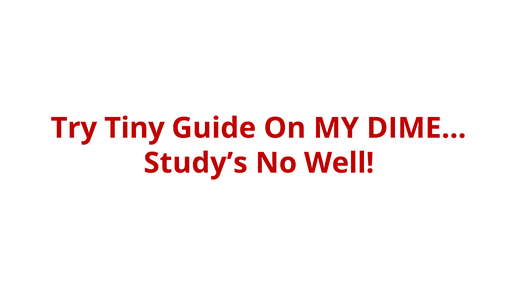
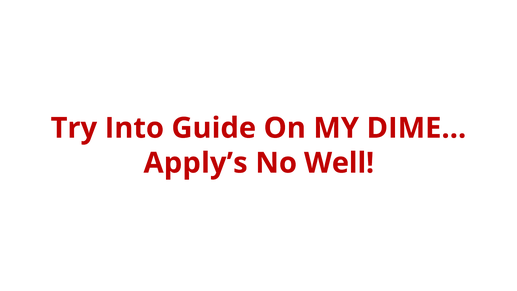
Tiny: Tiny -> Into
Study’s: Study’s -> Apply’s
